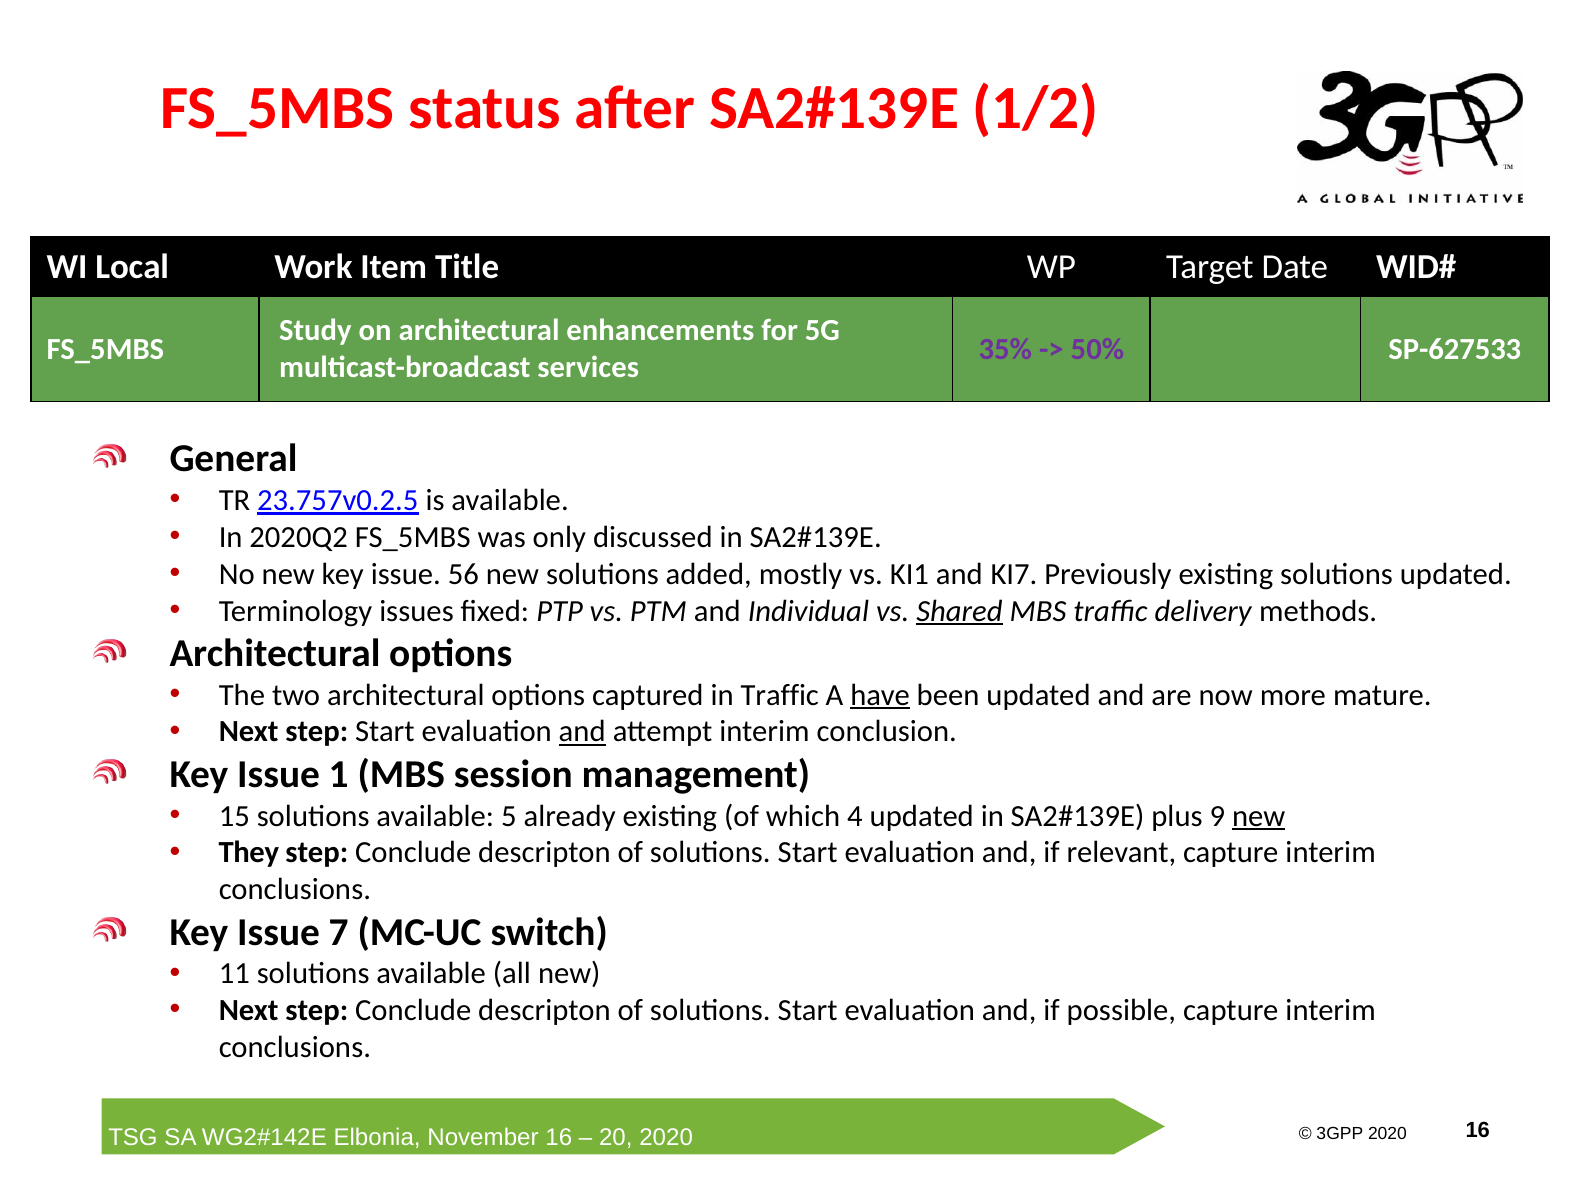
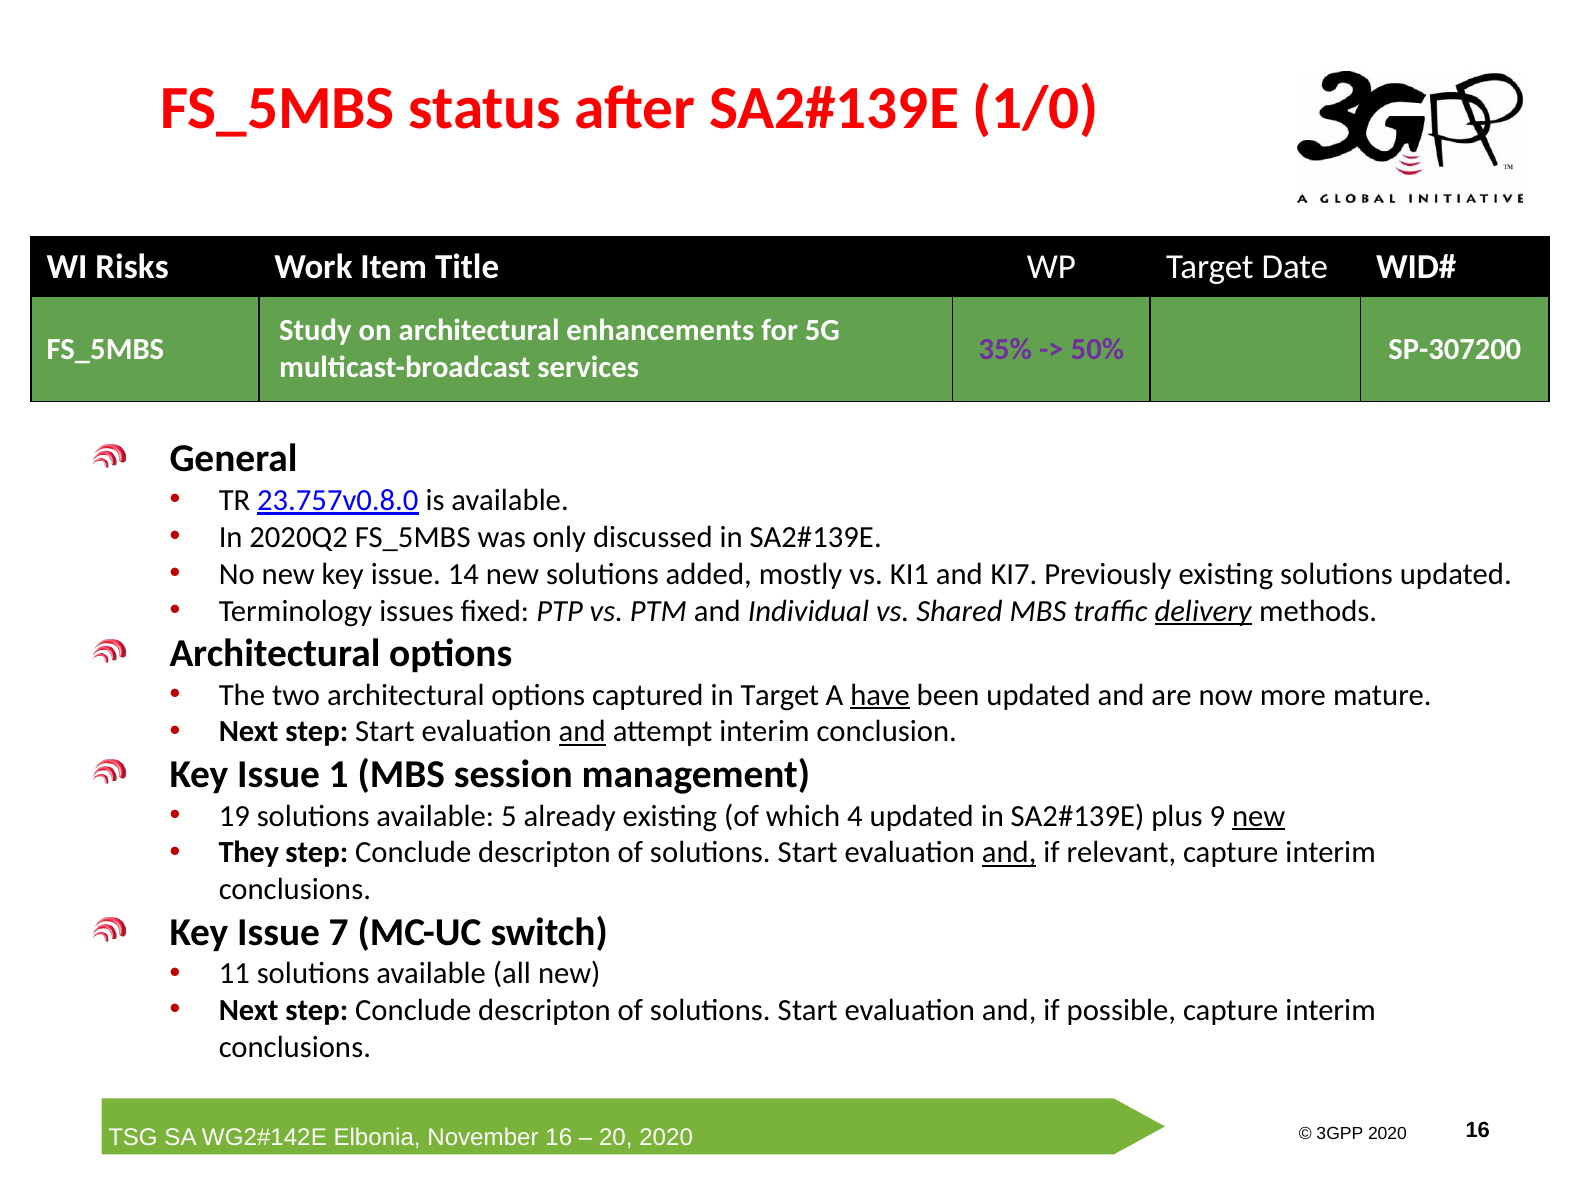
1/2: 1/2 -> 1/0
Local: Local -> Risks
SP-627533: SP-627533 -> SP-307200
23.757v0.2.5: 23.757v0.2.5 -> 23.757v0.8.0
56: 56 -> 14
Shared underline: present -> none
delivery underline: none -> present
in Traffic: Traffic -> Target
15: 15 -> 19
and at (1009, 853) underline: none -> present
